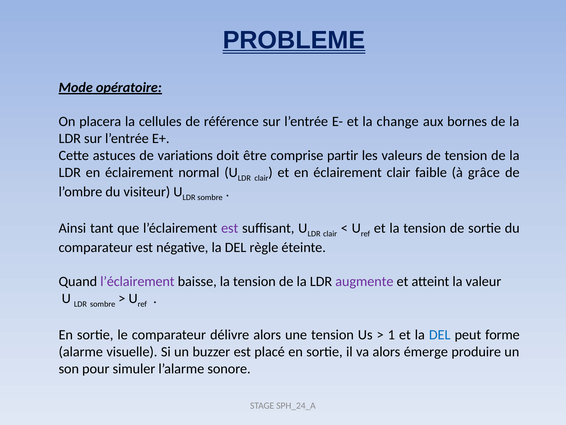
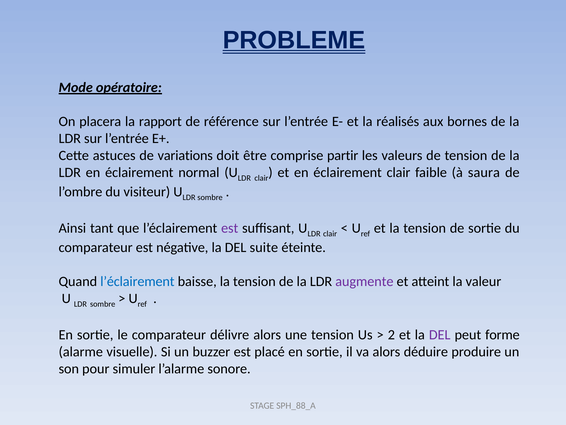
cellules: cellules -> rapport
change: change -> réalisés
grâce: grâce -> saura
règle: règle -> suite
l’éclairement at (137, 281) colour: purple -> blue
1: 1 -> 2
DEL at (440, 334) colour: blue -> purple
émerge: émerge -> déduire
SPH_24_A: SPH_24_A -> SPH_88_A
